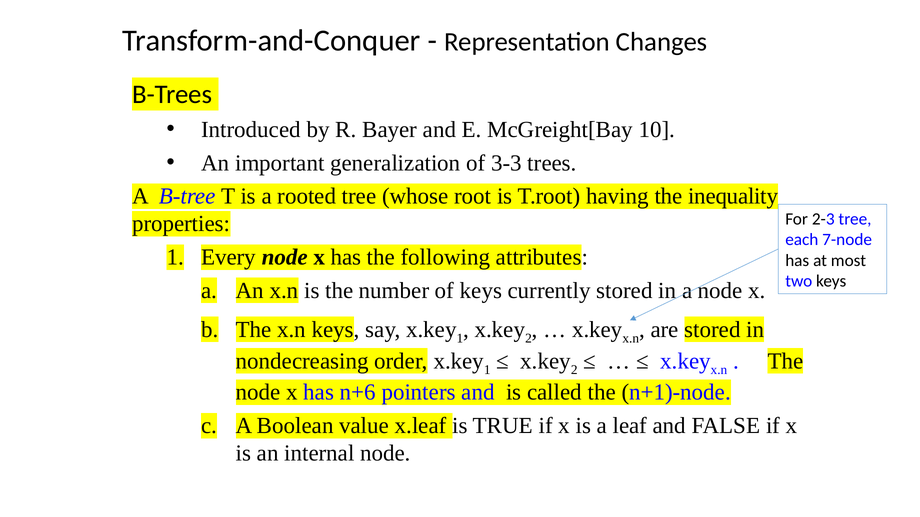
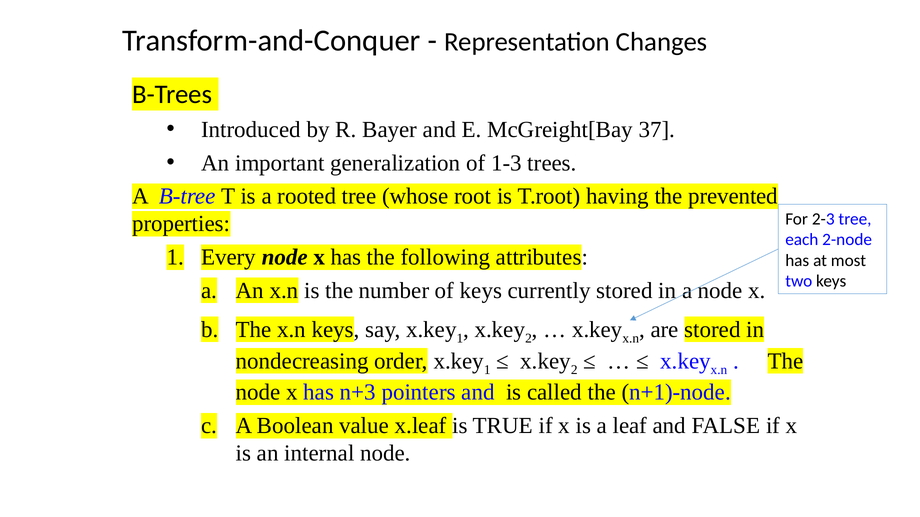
10: 10 -> 37
3-3: 3-3 -> 1-3
inequality: inequality -> prevented
7-node: 7-node -> 2-node
n+6: n+6 -> n+3
